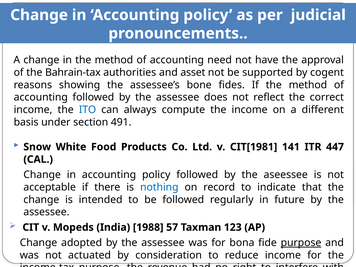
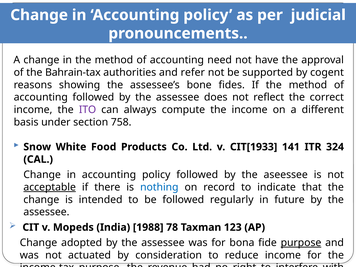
asset: asset -> refer
ITO colour: blue -> purple
491: 491 -> 758
CIT[1981: CIT[1981 -> CIT[1933
447: 447 -> 324
acceptable underline: none -> present
57: 57 -> 78
